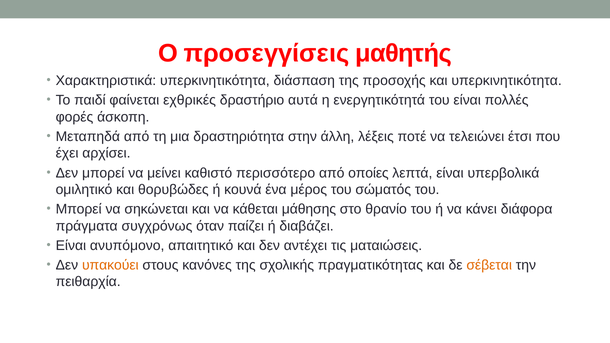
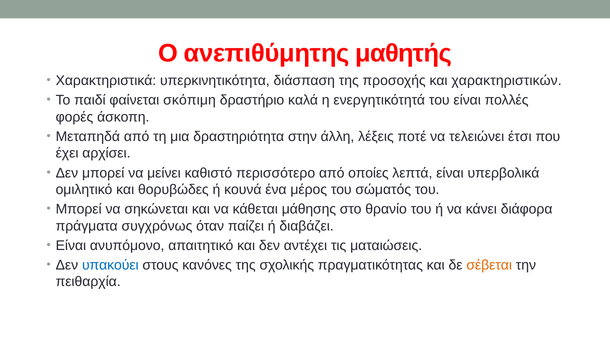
προσεγγίσεις: προσεγγίσεις -> ανεπιθύμητης
και υπερκινητικότητα: υπερκινητικότητα -> χαρακτηριστικών
εχθρικές: εχθρικές -> σκόπιμη
αυτά: αυτά -> καλά
υπακούει colour: orange -> blue
